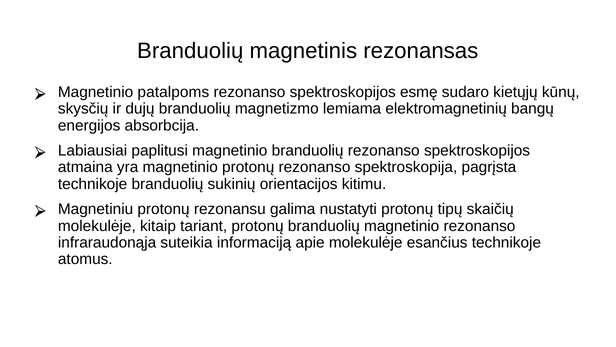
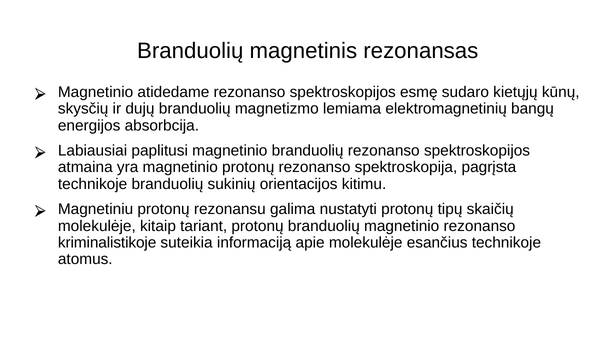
patalpoms: patalpoms -> atidedame
infraraudonąja: infraraudonąja -> kriminalistikoje
